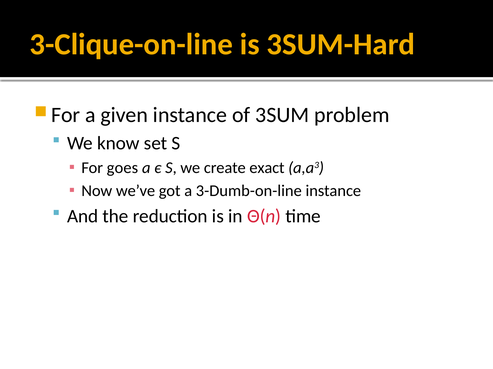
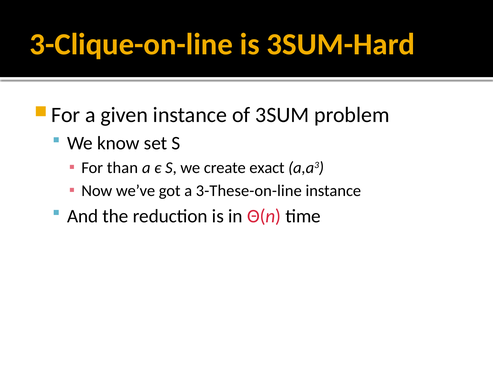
goes: goes -> than
3-Dumb-on-line: 3-Dumb-on-line -> 3-These-on-line
